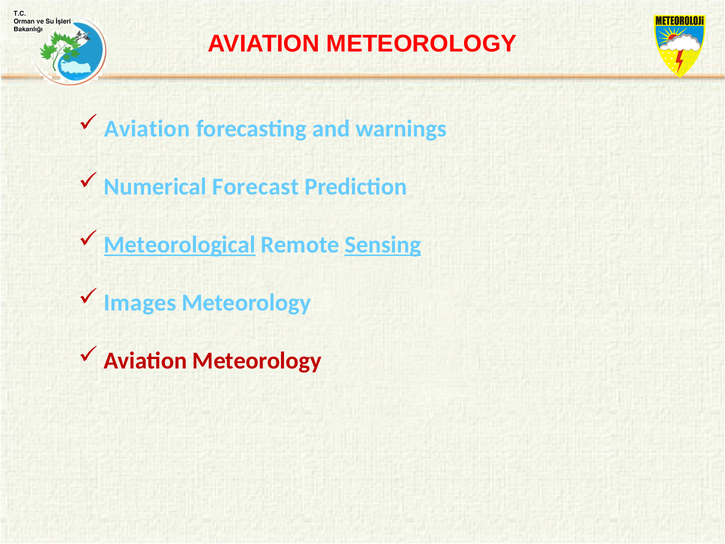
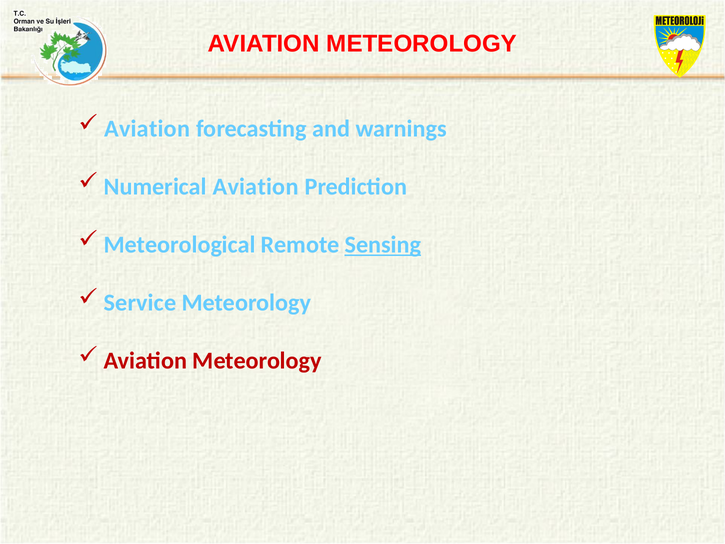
Numerical Forecast: Forecast -> Aviation
Meteorological underline: present -> none
Images: Images -> Service
